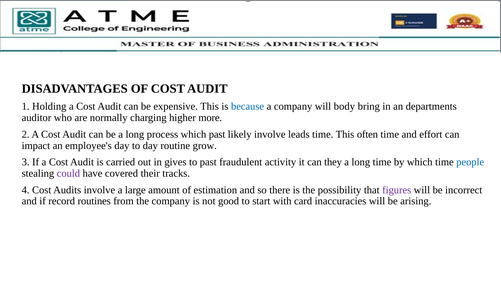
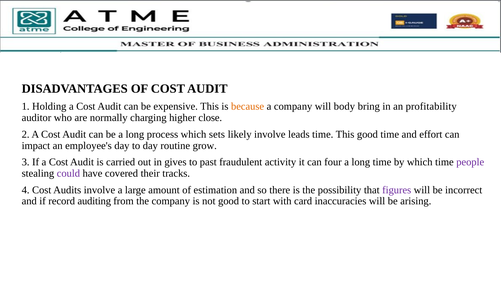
because colour: blue -> orange
departments: departments -> profitability
more: more -> close
which past: past -> sets
This often: often -> good
they: they -> four
people colour: blue -> purple
routines: routines -> auditing
